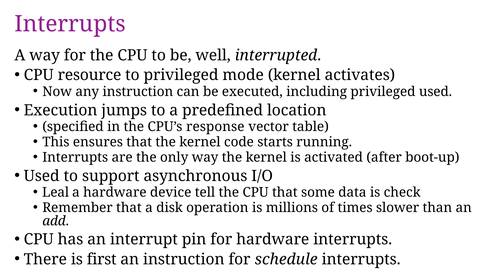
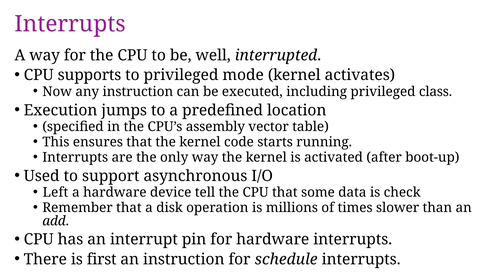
resource: resource -> supports
privileged used: used -> class
response: response -> assembly
Leal: Leal -> Left
